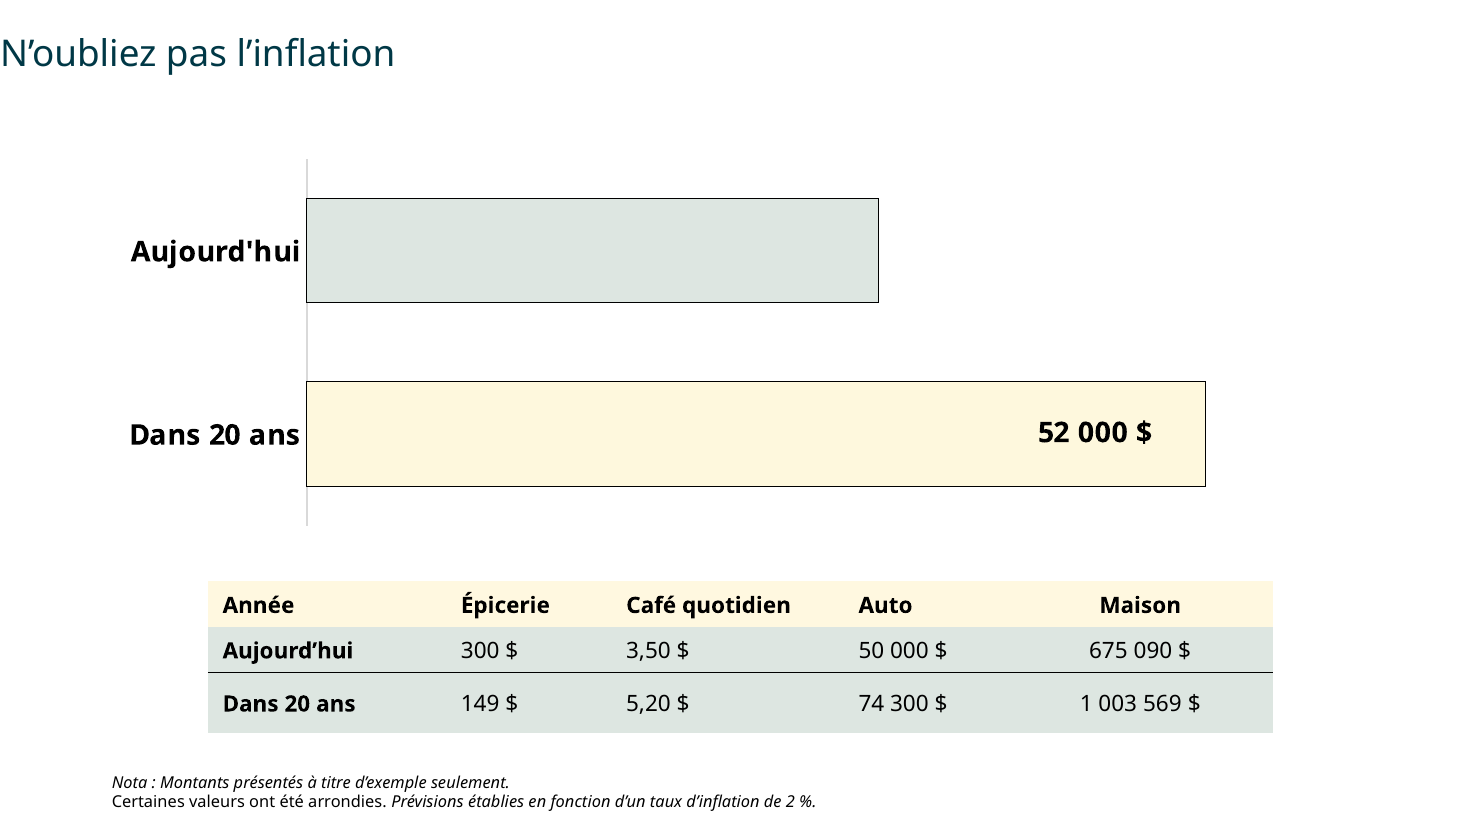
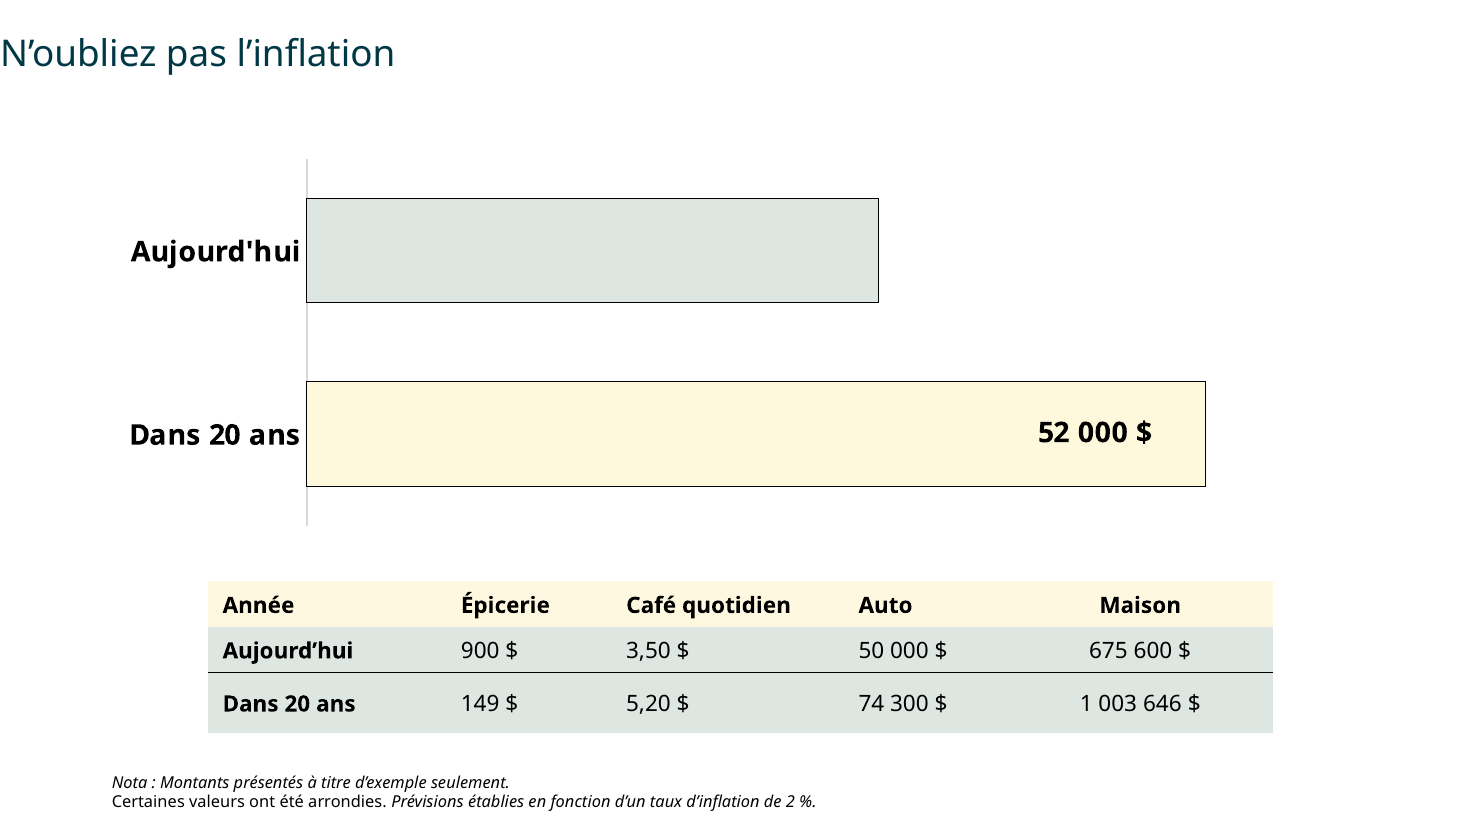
Aujourd’hui 300: 300 -> 900
090: 090 -> 600
569: 569 -> 646
